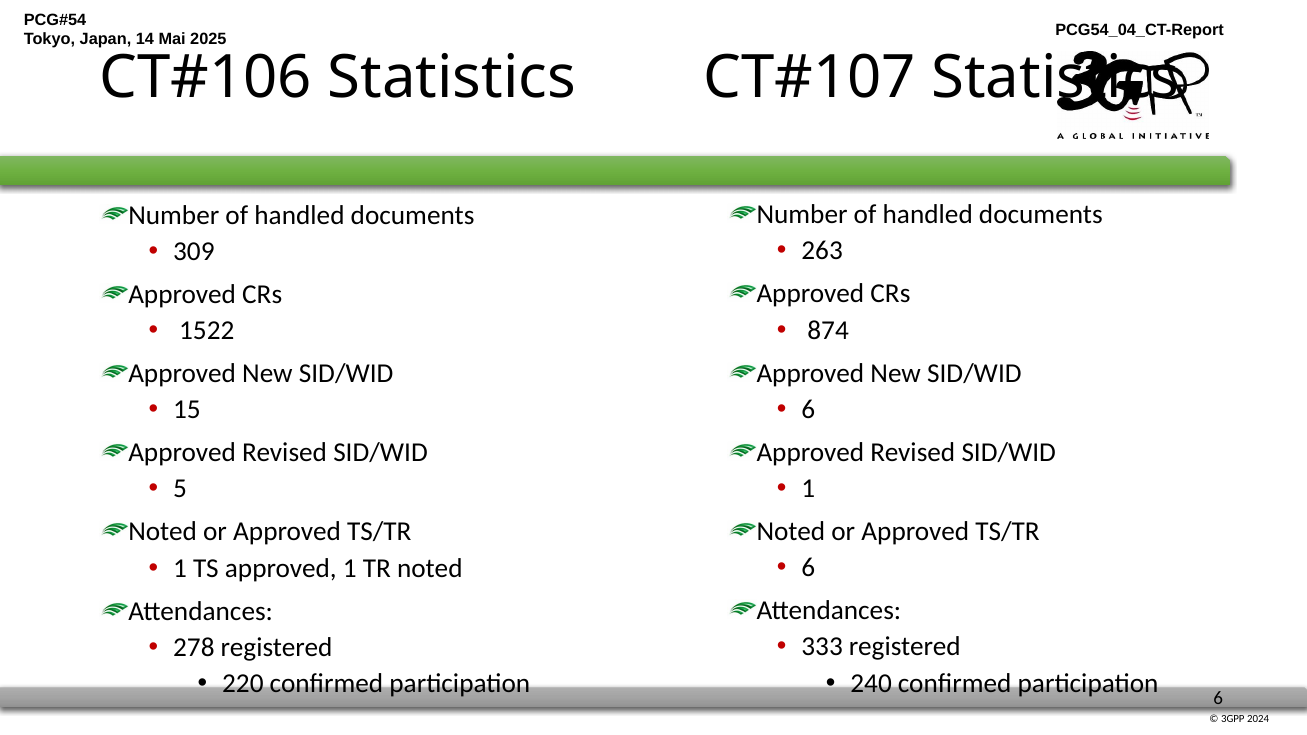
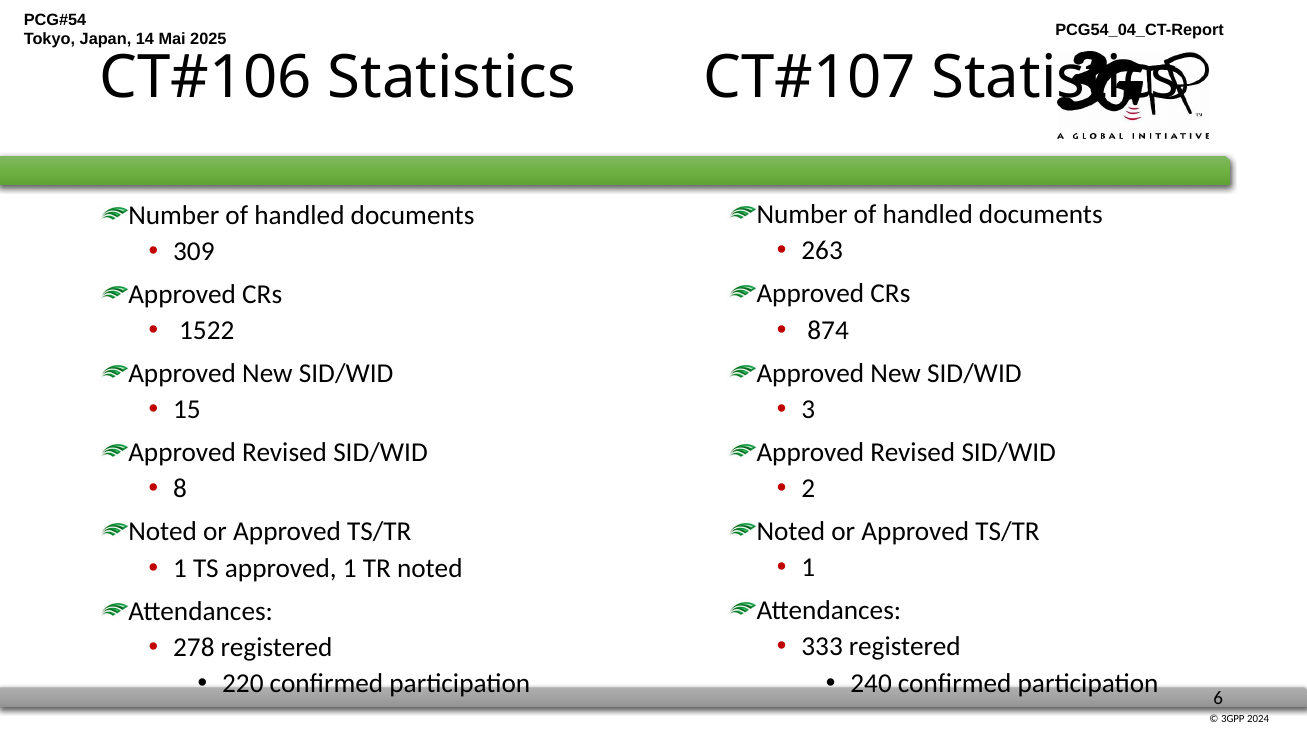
6 at (808, 409): 6 -> 3
1 at (808, 489): 1 -> 2
5: 5 -> 8
6 at (808, 568): 6 -> 1
